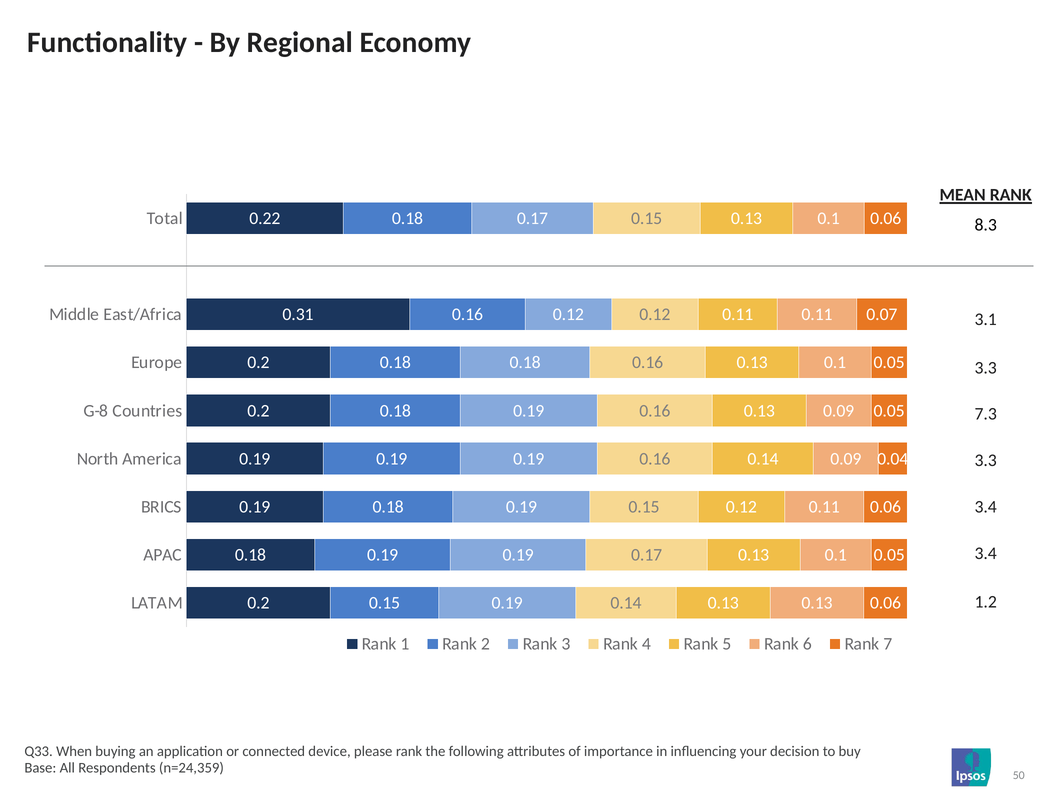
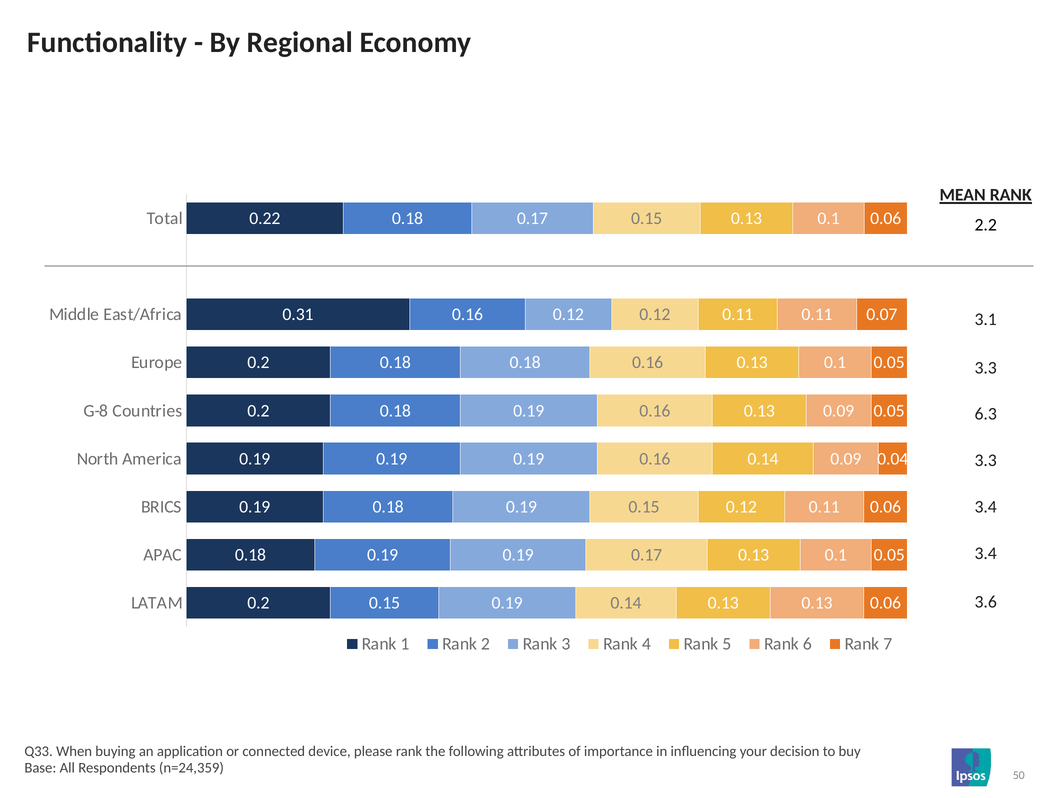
8.3: 8.3 -> 2.2
7.3: 7.3 -> 6.3
1.2: 1.2 -> 3.6
